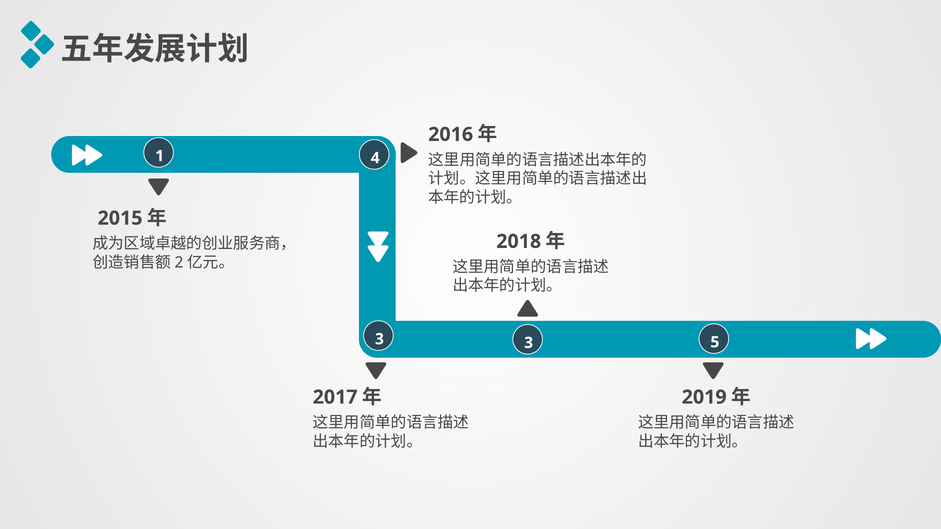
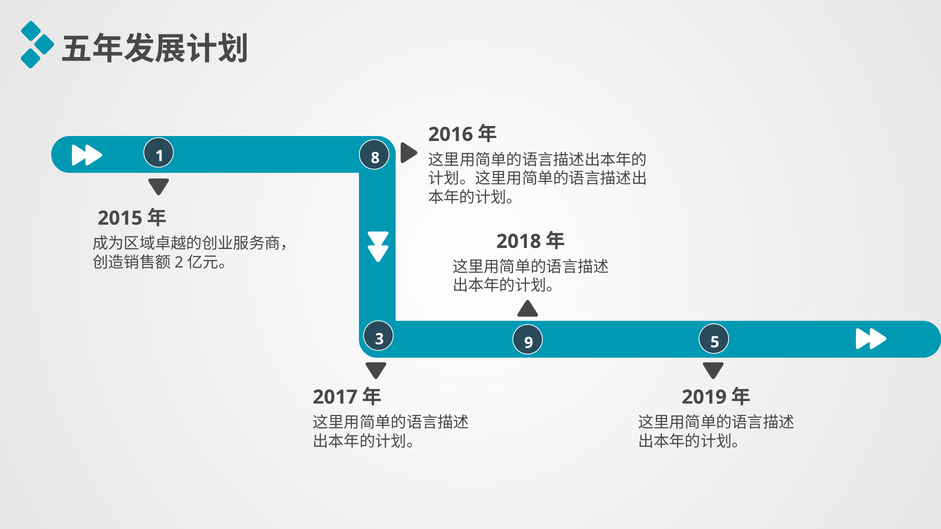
4: 4 -> 8
3 3: 3 -> 9
